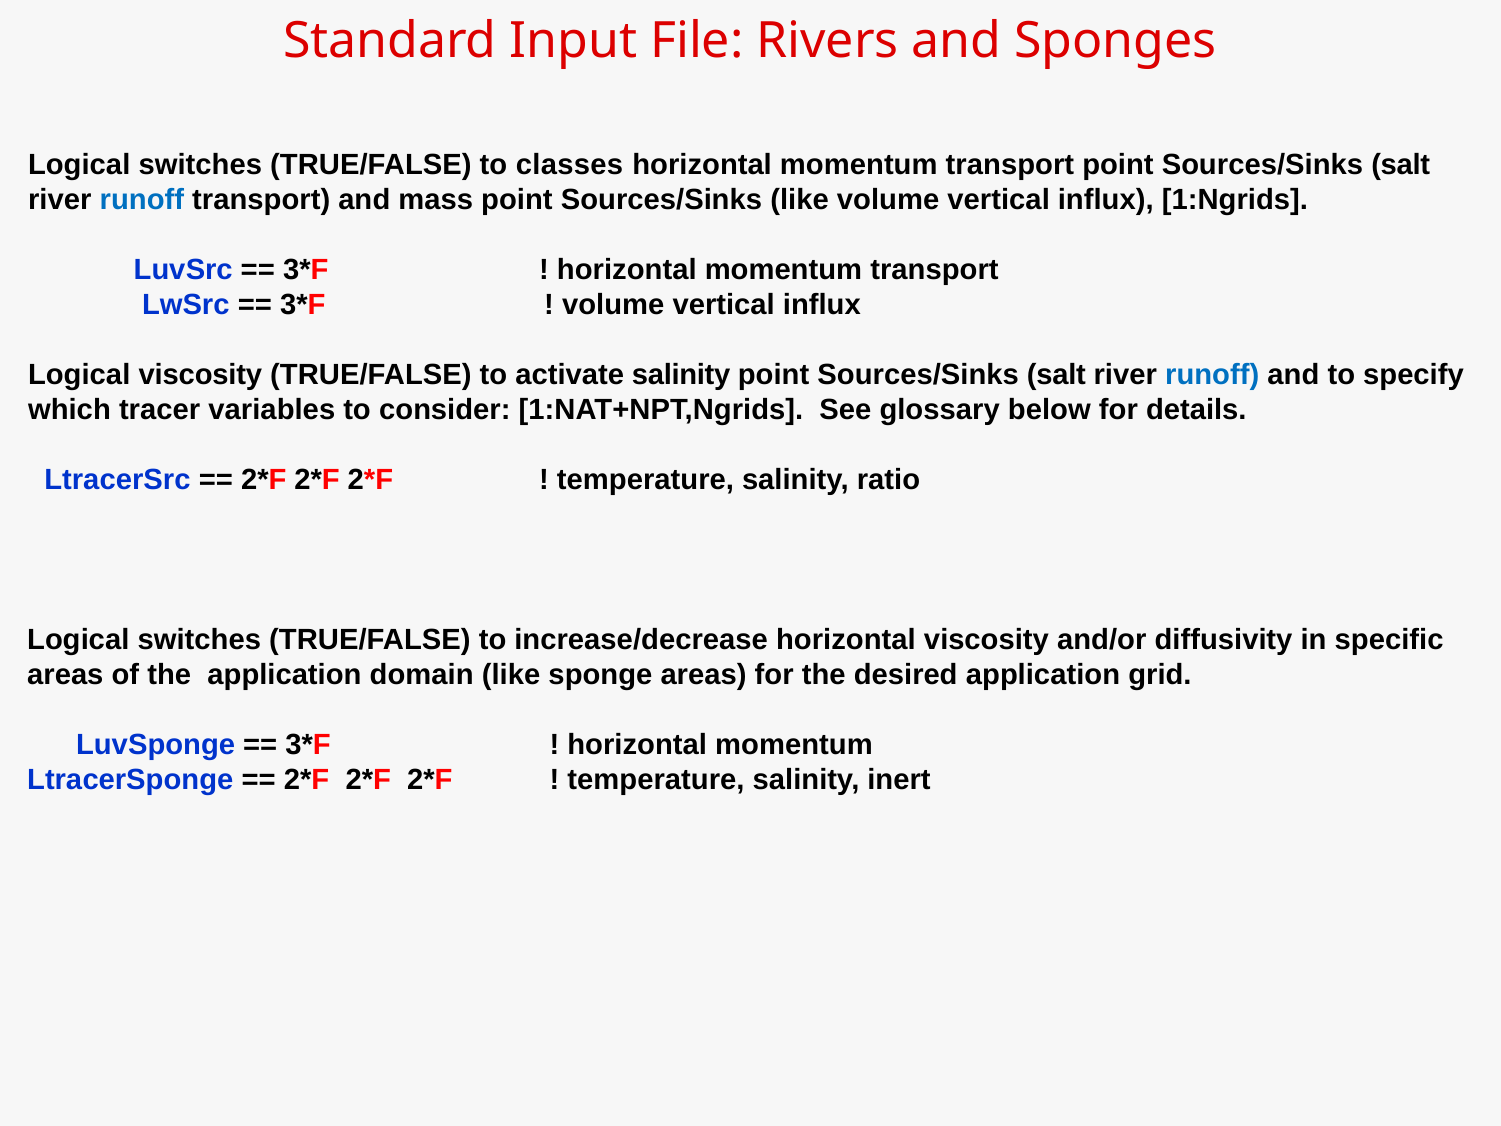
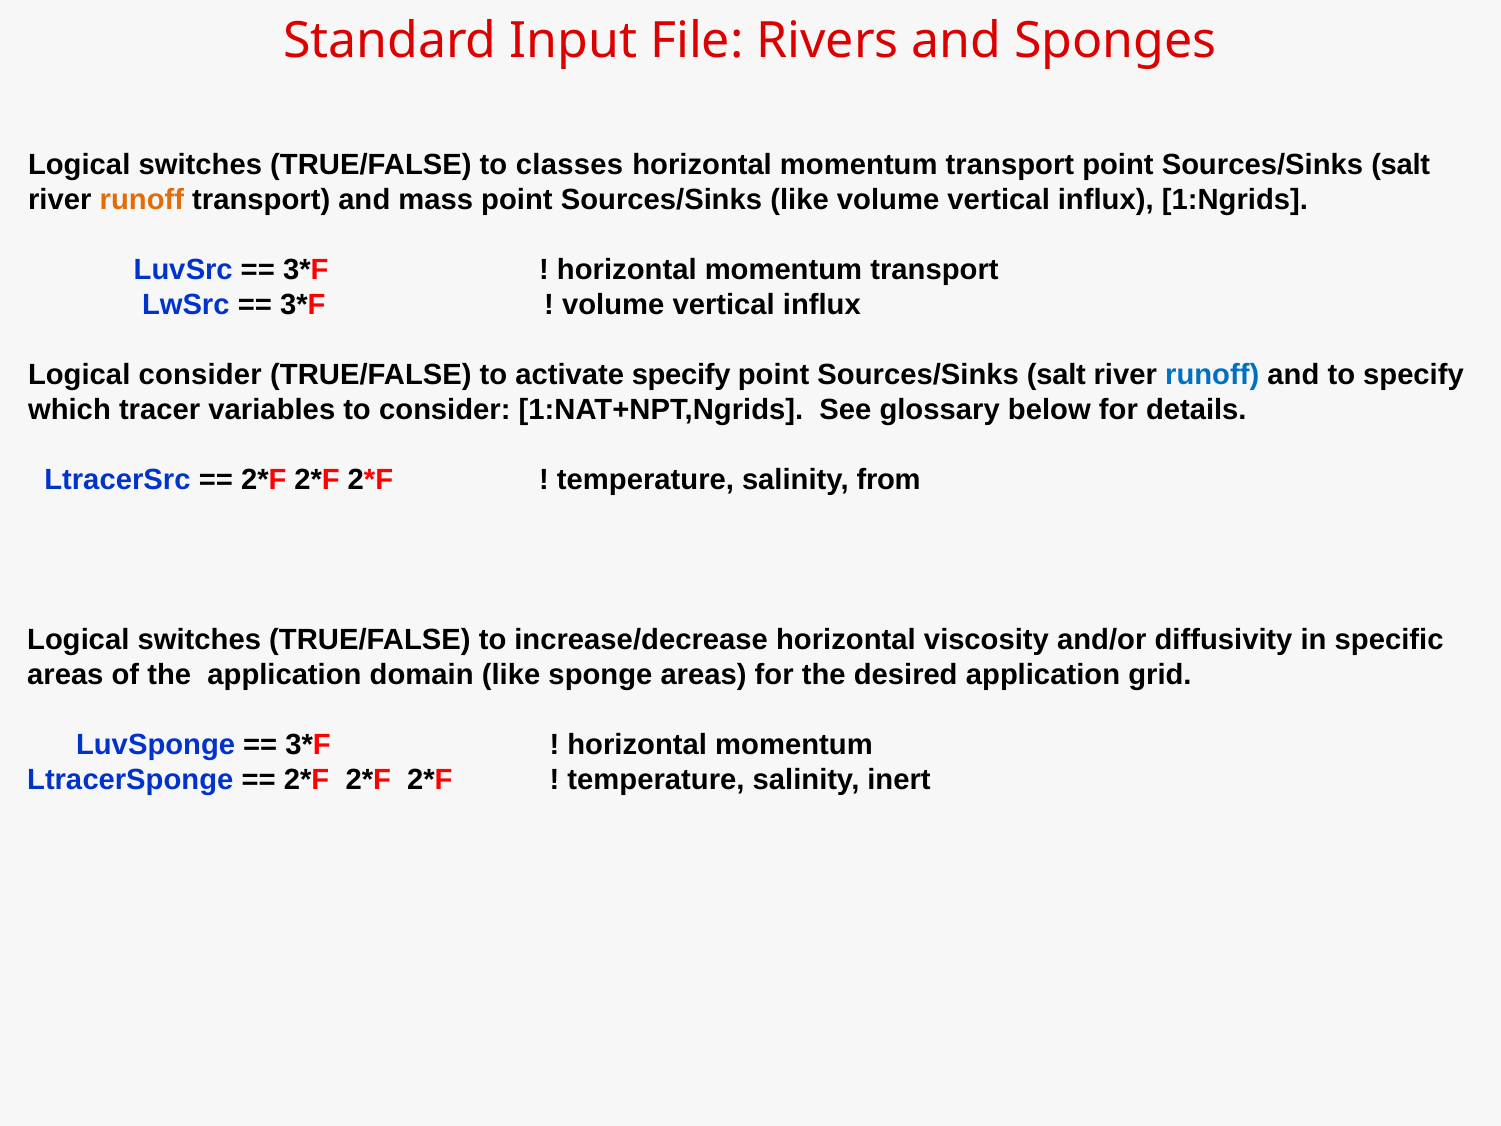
runoff at (142, 200) colour: blue -> orange
Logical viscosity: viscosity -> consider
activate salinity: salinity -> specify
ratio: ratio -> from
